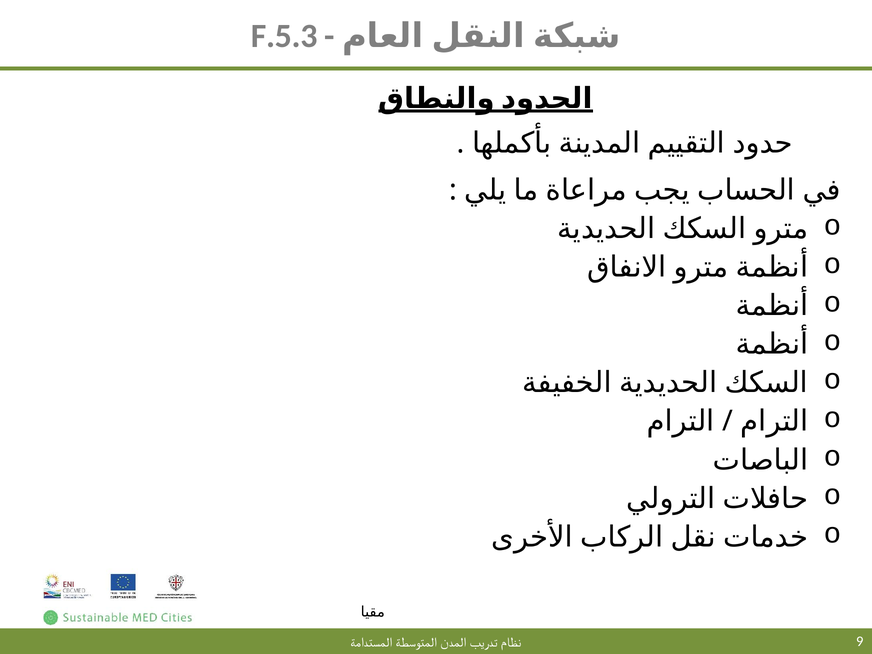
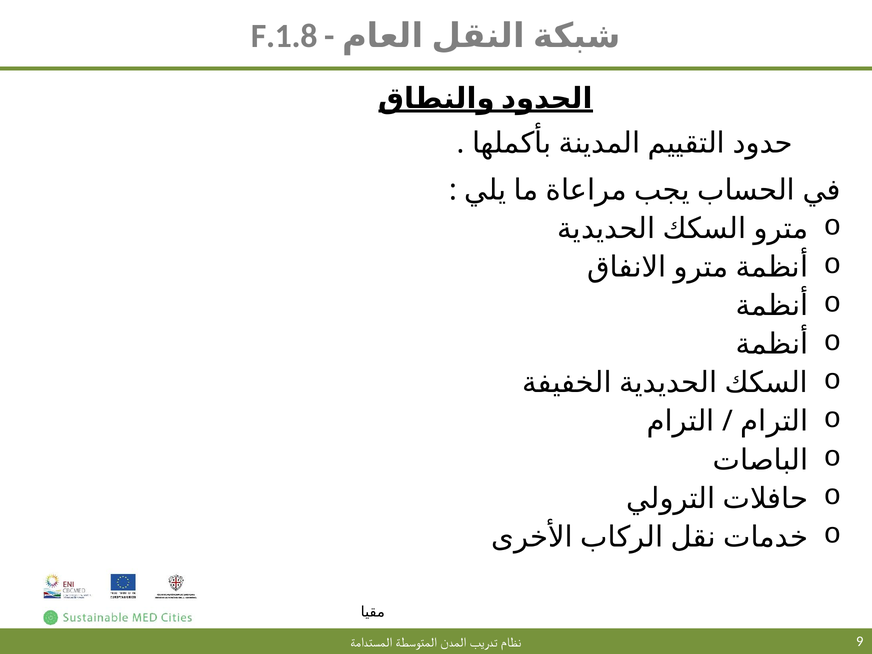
F.5.3: F.5.3 -> F.1.8
